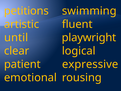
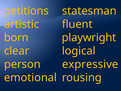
swimming: swimming -> statesman
until: until -> born
patient: patient -> person
